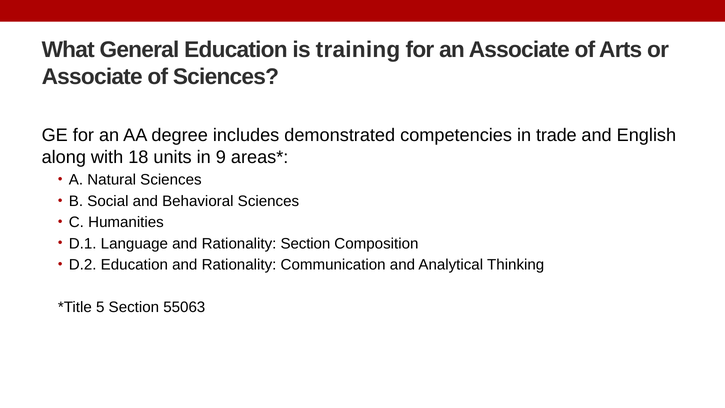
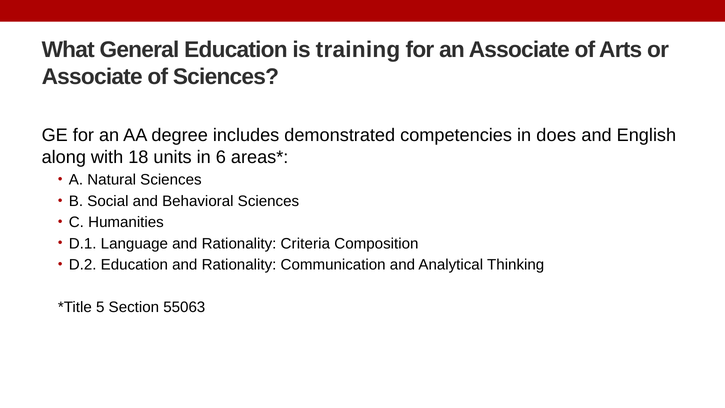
trade: trade -> does
9: 9 -> 6
Rationality Section: Section -> Criteria
